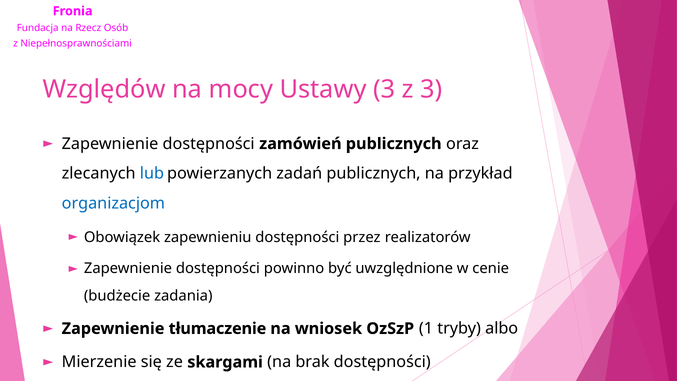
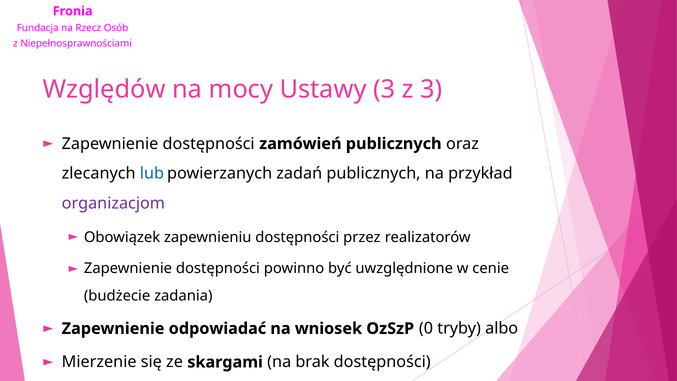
organizacjom colour: blue -> purple
tłumaczenie: tłumaczenie -> odpowiadać
1: 1 -> 0
